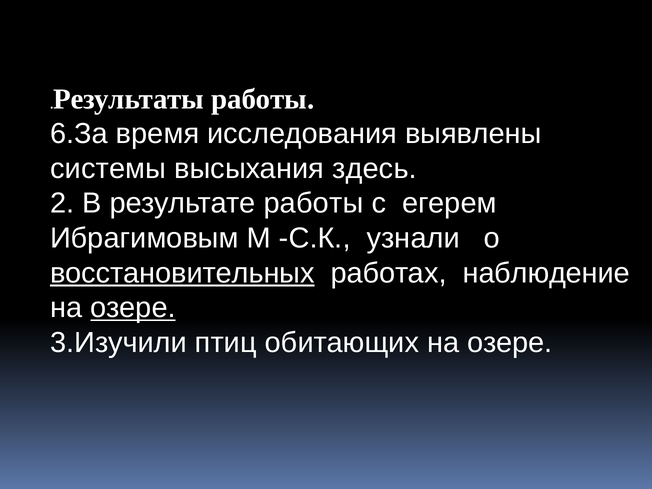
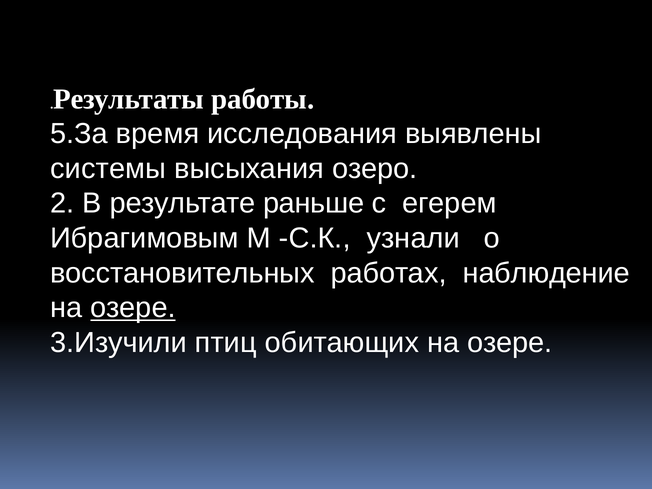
6.За: 6.За -> 5.За
здесь: здесь -> озеро
результате работы: работы -> раньше
восстановительных underline: present -> none
